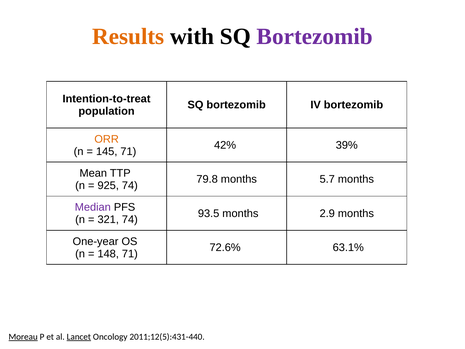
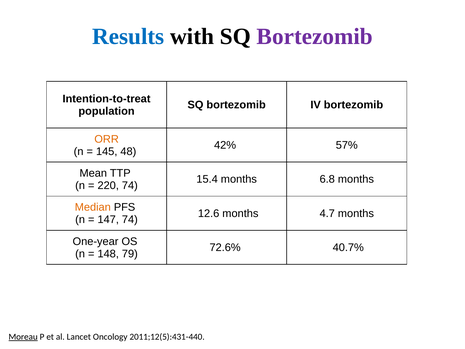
Results colour: orange -> blue
39%: 39% -> 57%
145 71: 71 -> 48
79.8: 79.8 -> 15.4
5.7: 5.7 -> 6.8
925: 925 -> 220
Median colour: purple -> orange
93.5: 93.5 -> 12.6
2.9: 2.9 -> 4.7
321: 321 -> 147
63.1%: 63.1% -> 40.7%
148 71: 71 -> 79
Lancet underline: present -> none
